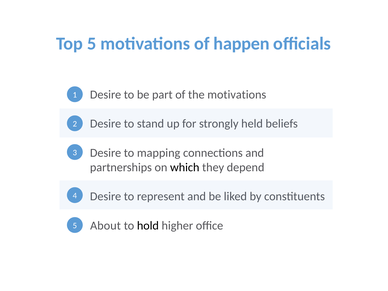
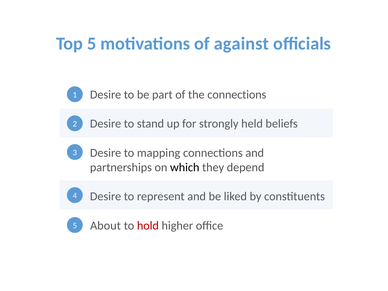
happen: happen -> against
the motivations: motivations -> connections
hold colour: black -> red
